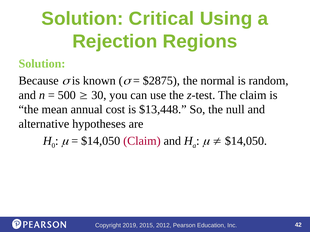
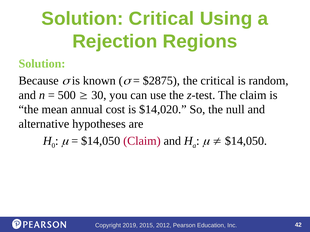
the normal: normal -> critical
$13,448: $13,448 -> $14,020
